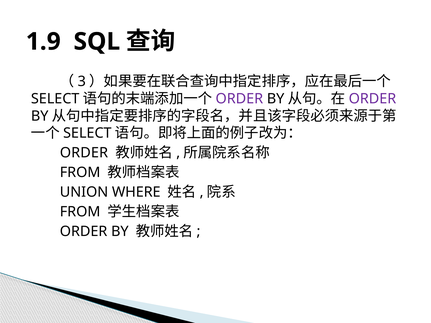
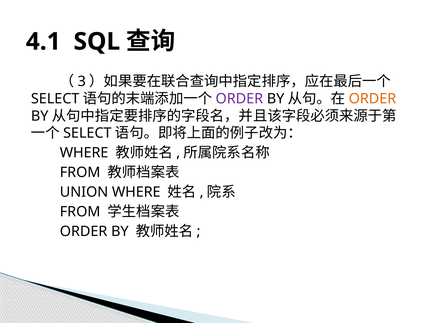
1.9: 1.9 -> 4.1
ORDER at (372, 99) colour: purple -> orange
ORDER at (84, 153): ORDER -> WHERE
